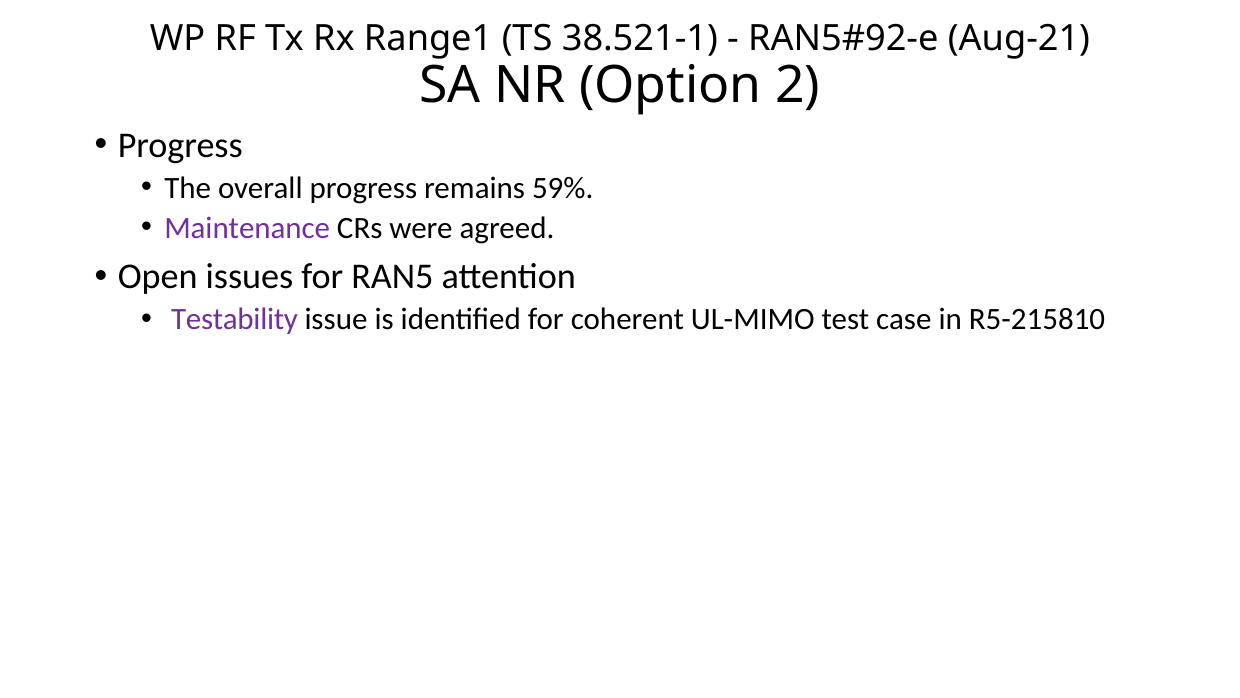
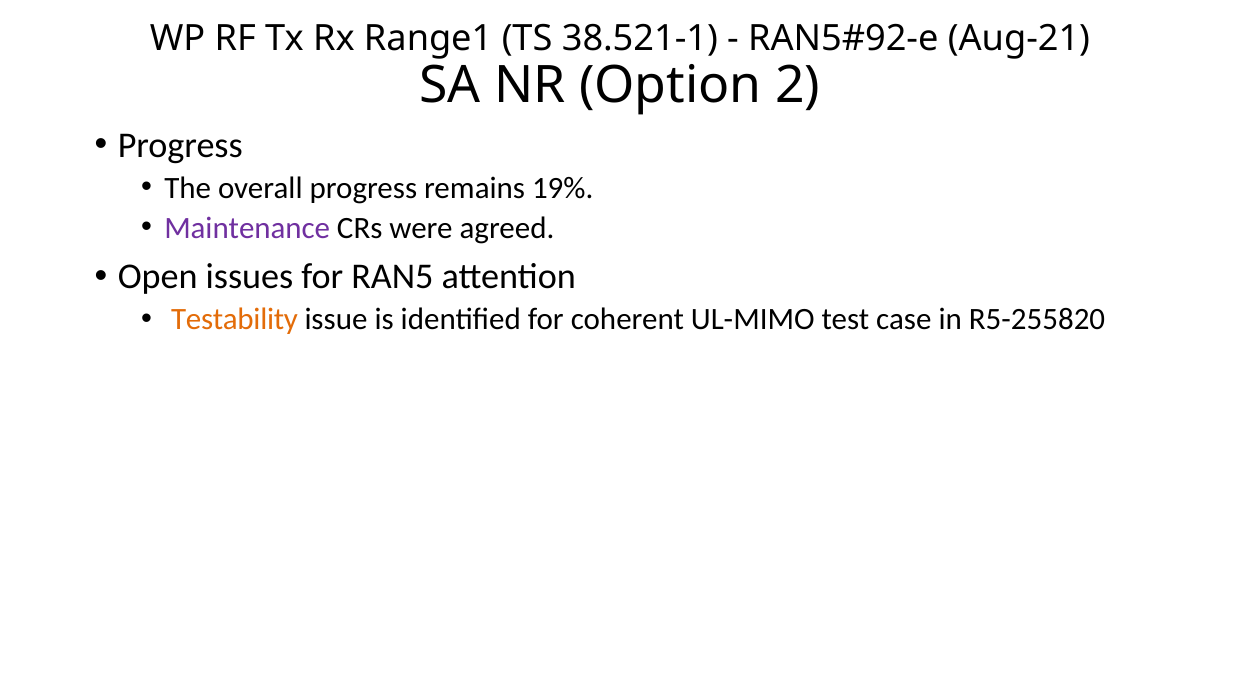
59%: 59% -> 19%
Testability colour: purple -> orange
R5-215810: R5-215810 -> R5-255820
